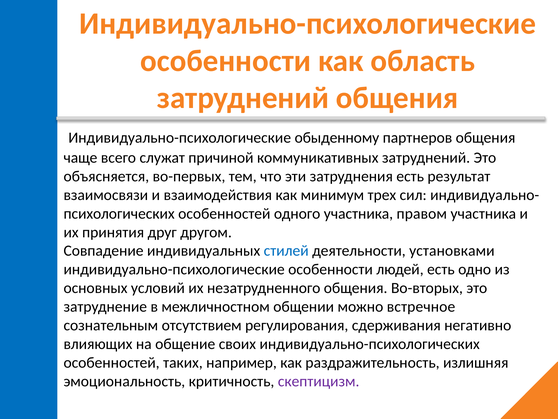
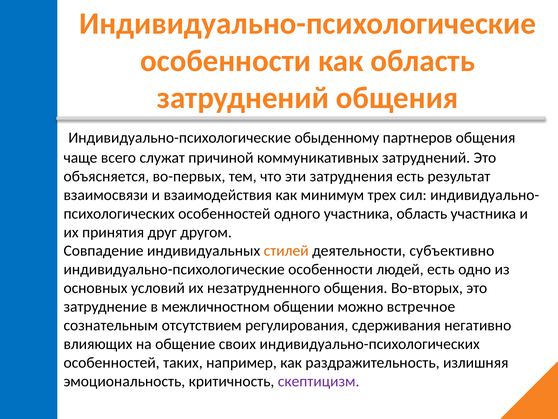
участника правом: правом -> область
стилей colour: blue -> orange
установками: установками -> субъективно
